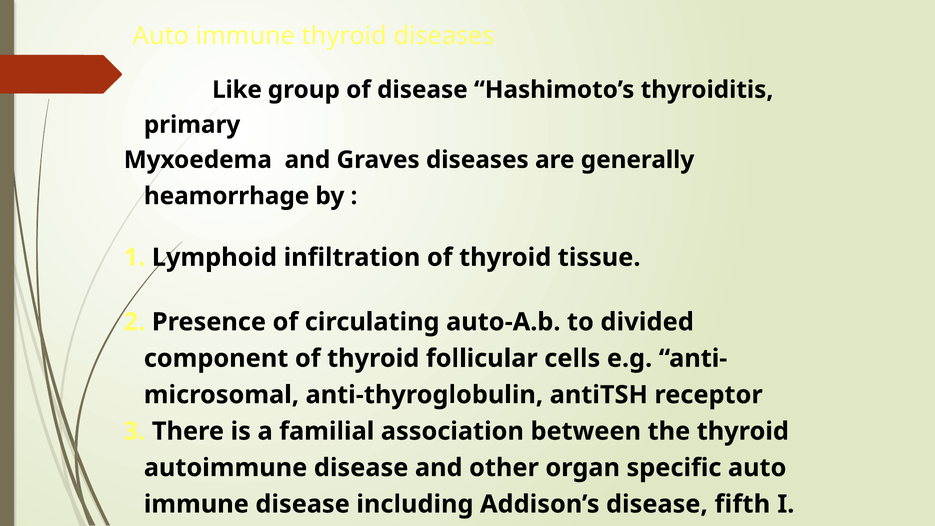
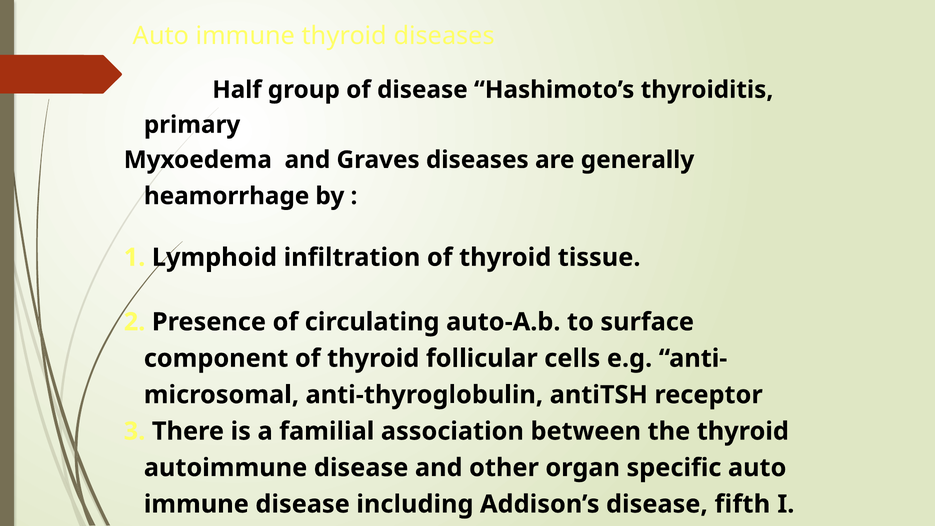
Like: Like -> Half
divided: divided -> surface
